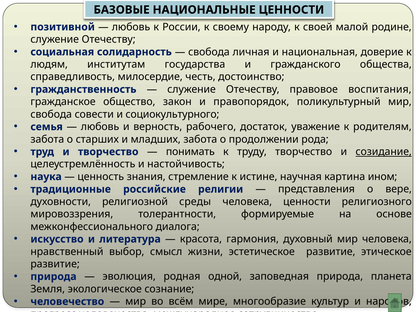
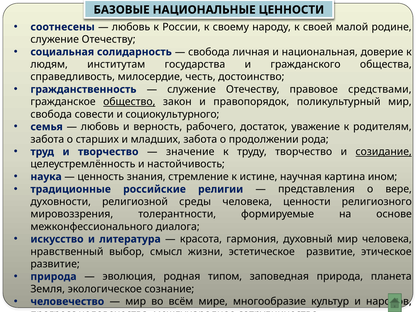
позитивной: позитивной -> соотнесены
воспитания: воспитания -> средствами
общество underline: none -> present
понимать: понимать -> значение
одной: одной -> типом
